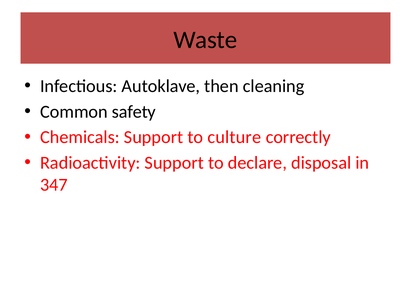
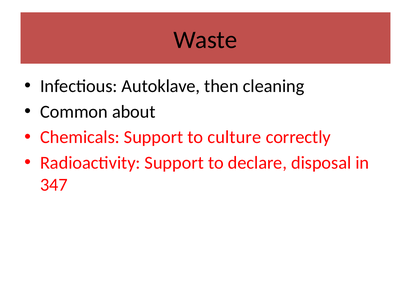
safety: safety -> about
